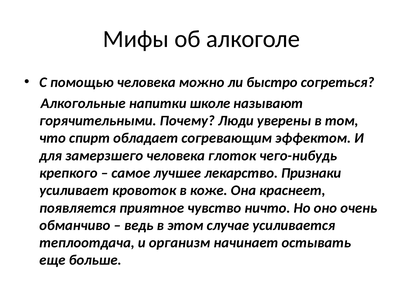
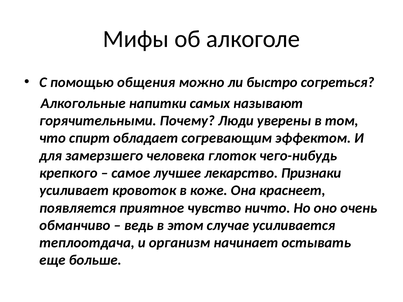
помощью человека: человека -> общения
школе: школе -> самых
